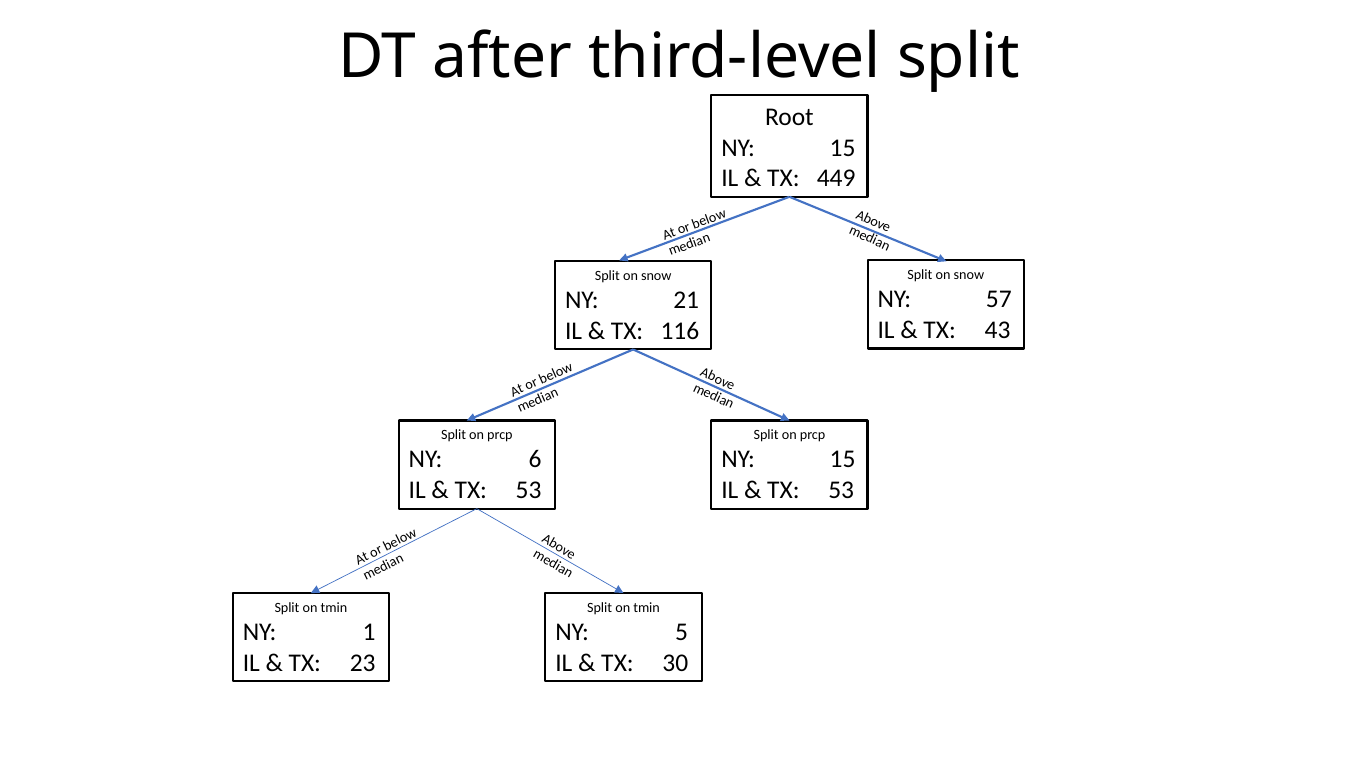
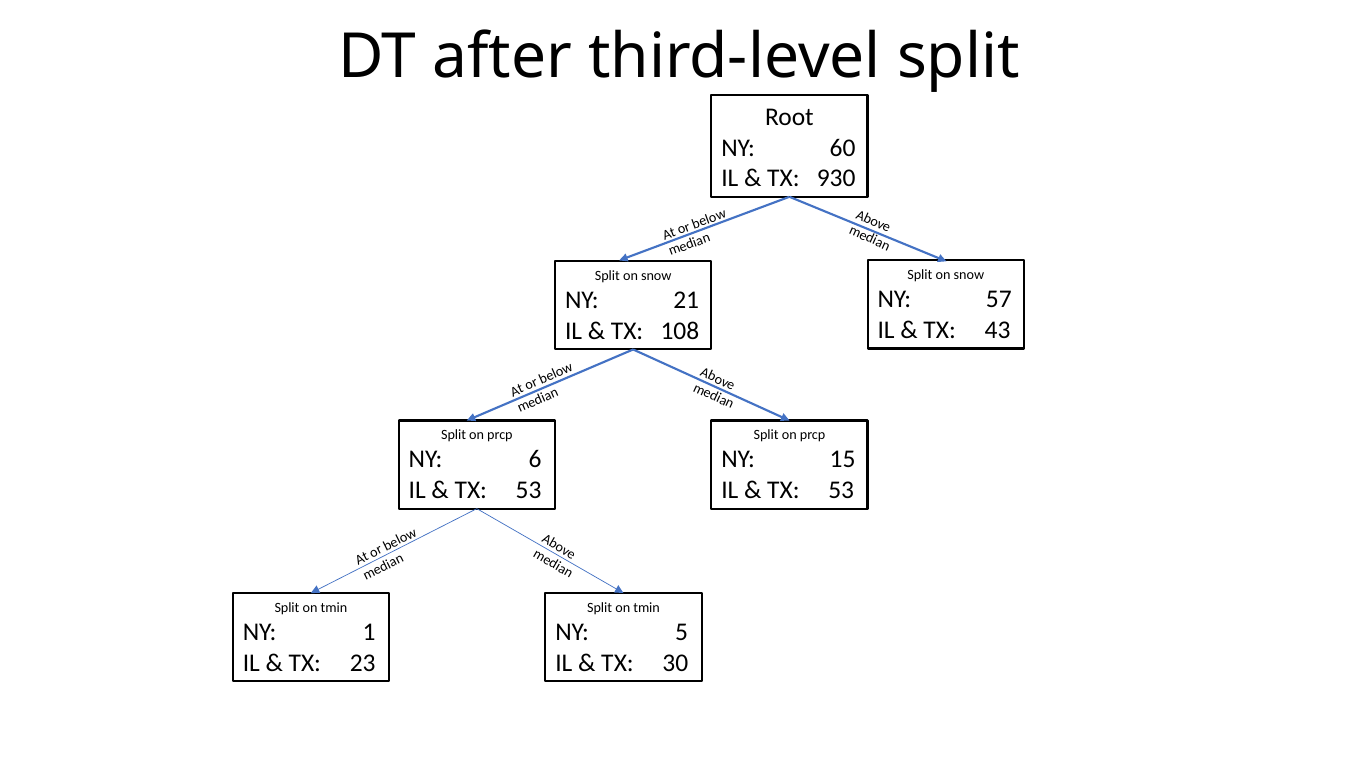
15 at (843, 148): 15 -> 60
449: 449 -> 930
116: 116 -> 108
